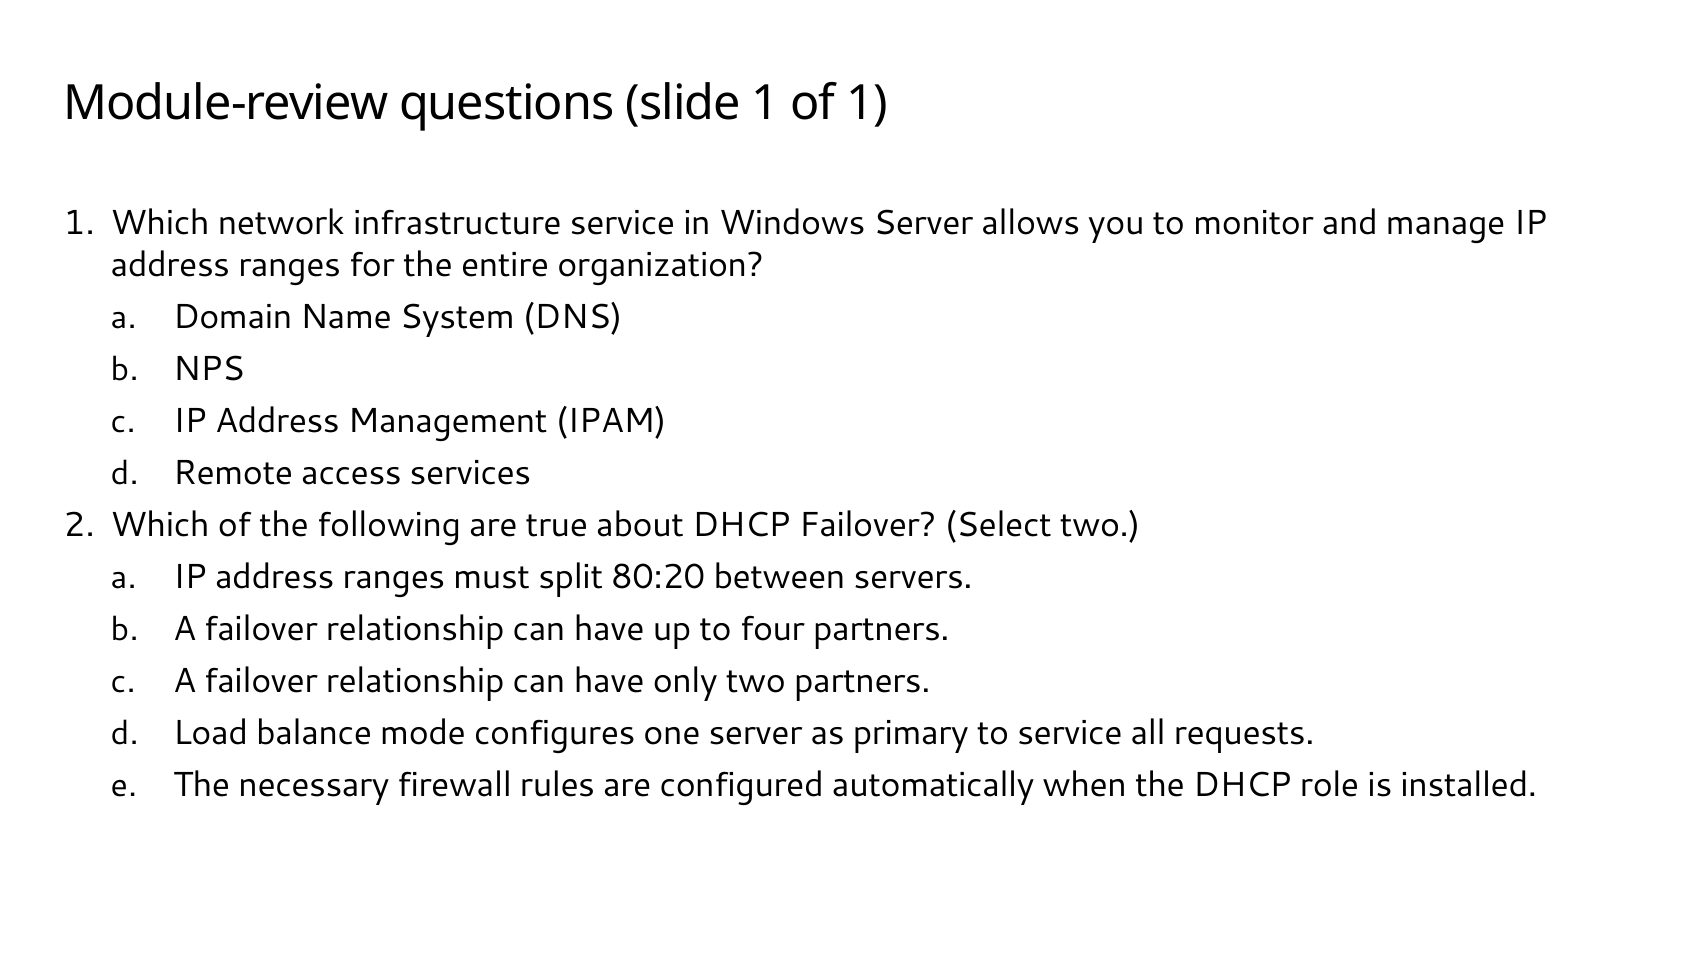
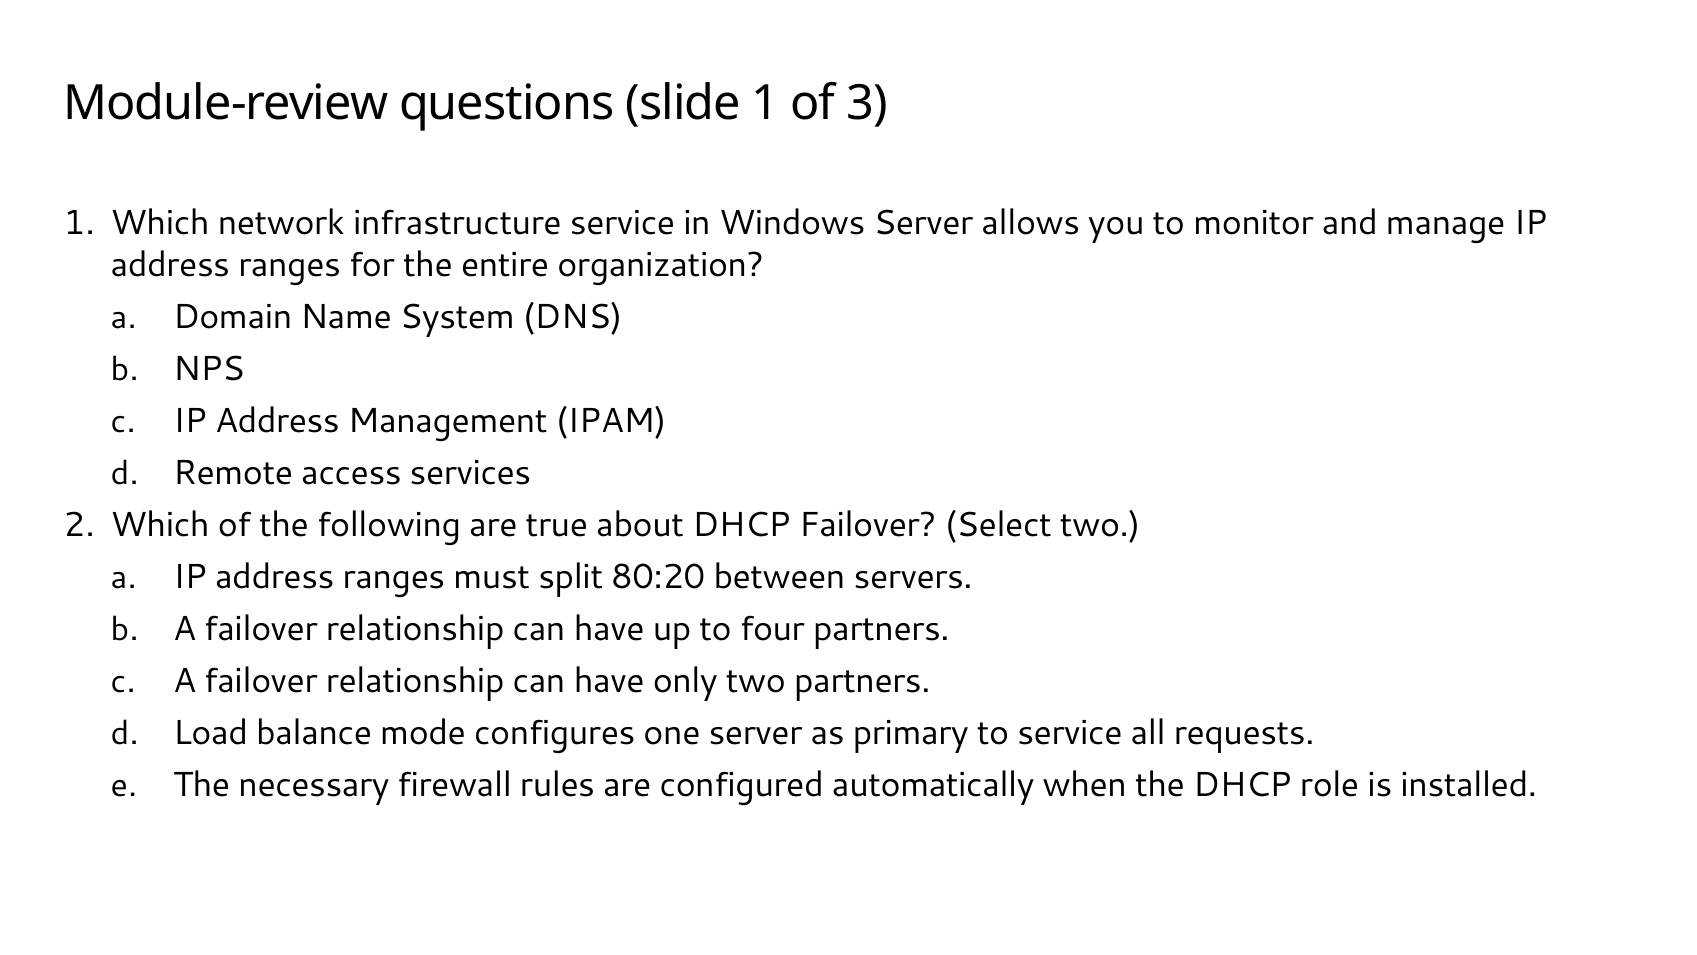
of 1: 1 -> 3
